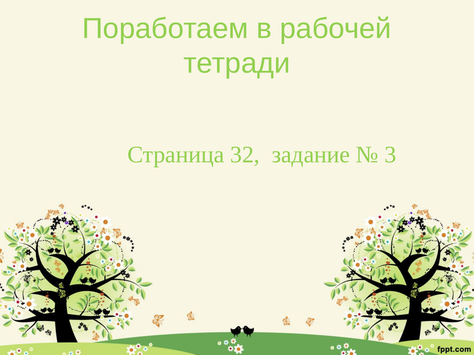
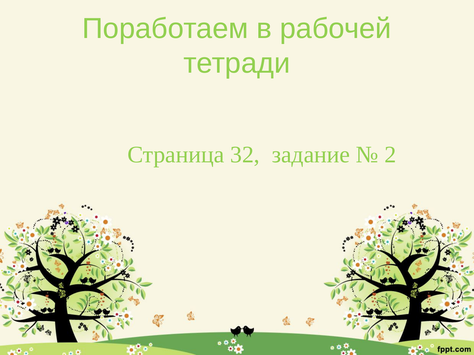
3: 3 -> 2
